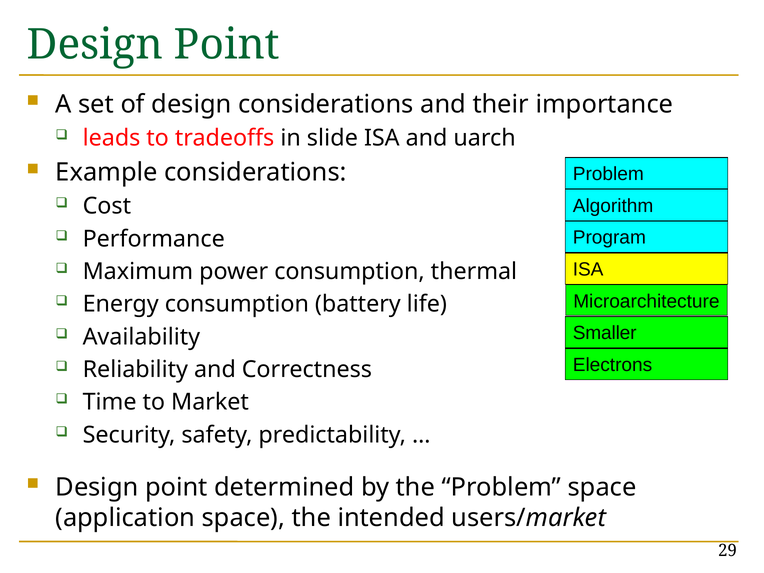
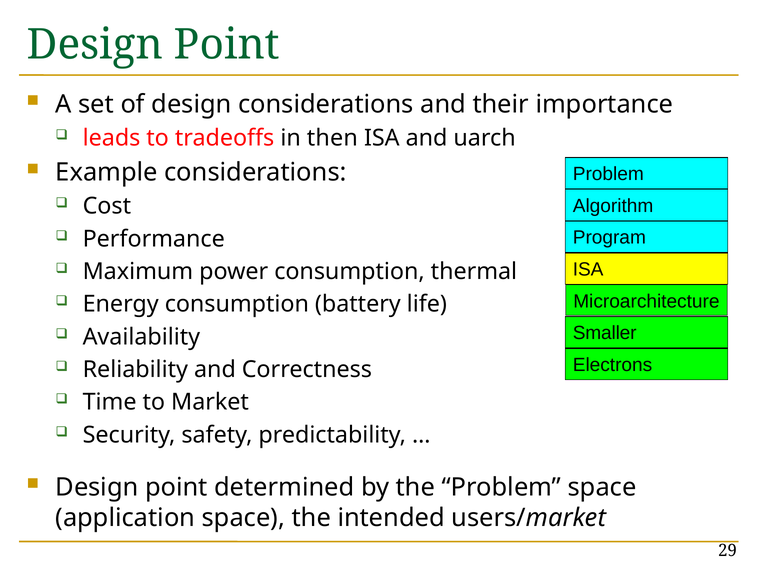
slide: slide -> then
